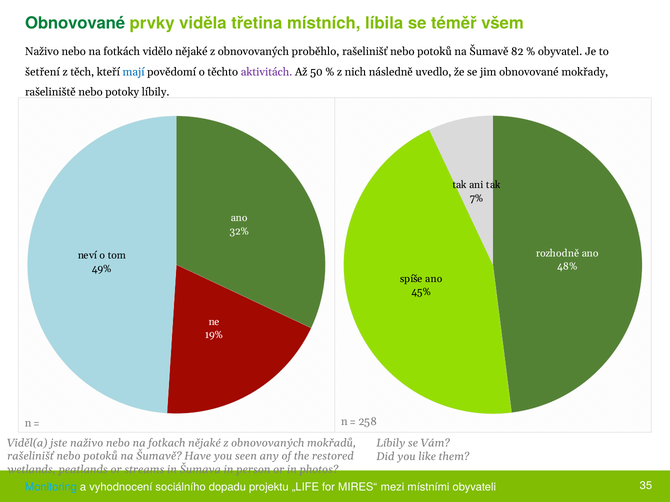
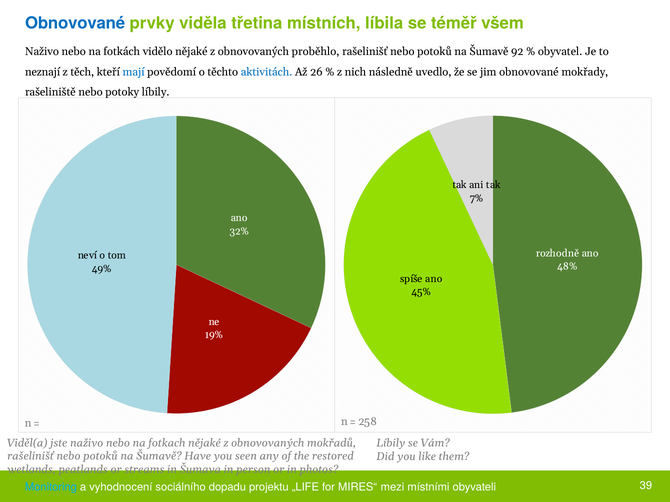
Obnovované at (75, 23) colour: green -> blue
82: 82 -> 92
šetření: šetření -> neznají
aktivitách colour: purple -> blue
50: 50 -> 26
35: 35 -> 39
